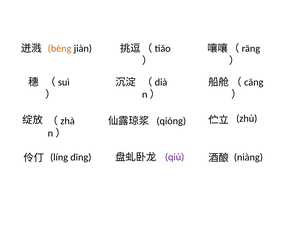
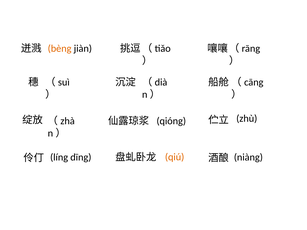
qiú colour: purple -> orange
